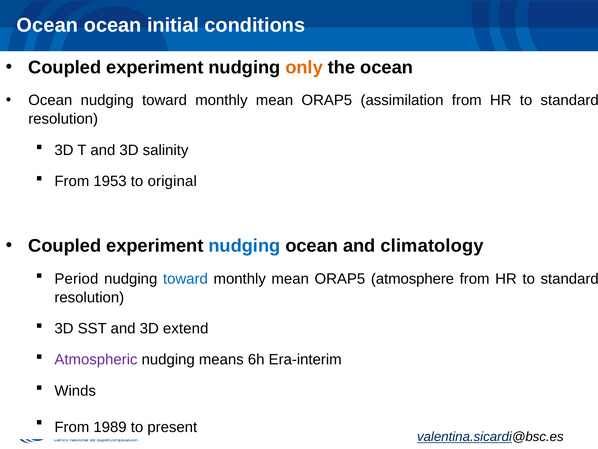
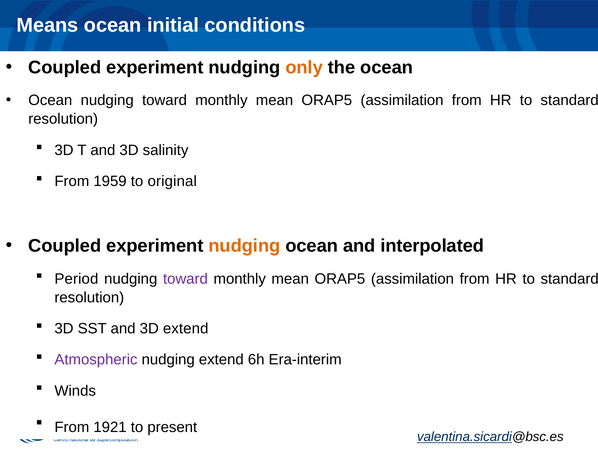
Ocean at (47, 25): Ocean -> Means
1953: 1953 -> 1959
nudging at (244, 246) colour: blue -> orange
climatology: climatology -> interpolated
toward at (185, 278) colour: blue -> purple
atmosphere at (413, 278): atmosphere -> assimilation
nudging means: means -> extend
1989: 1989 -> 1921
